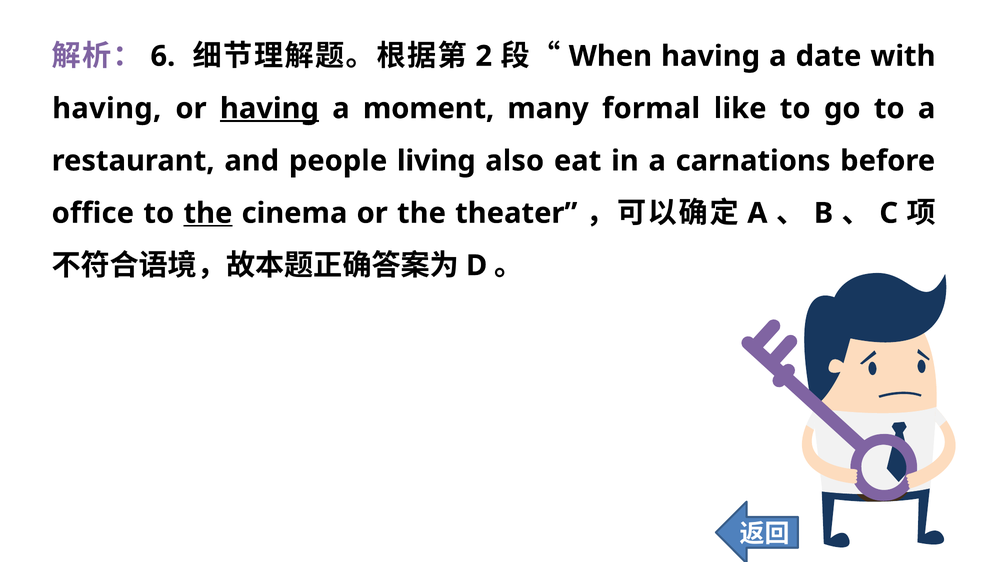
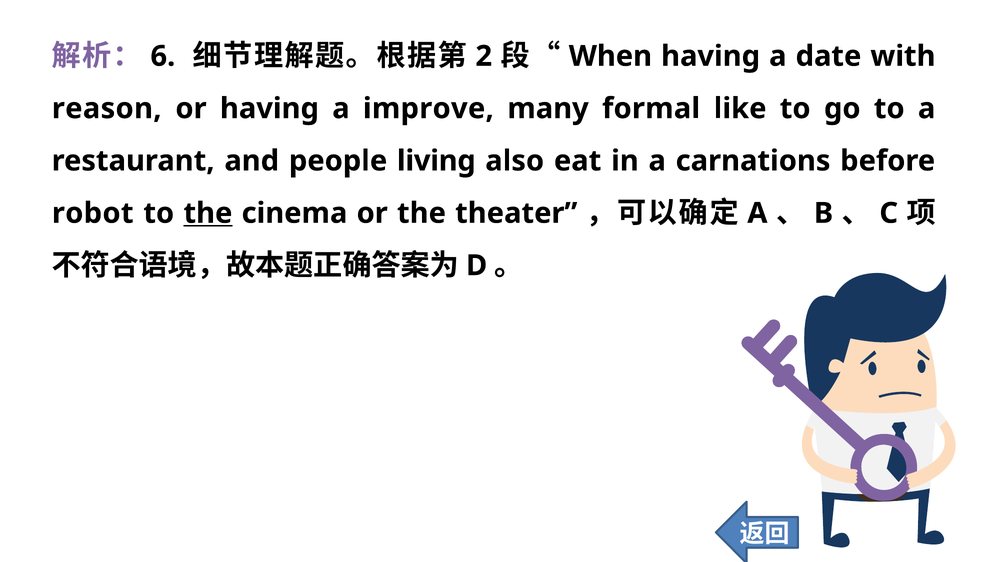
having at (107, 109): having -> reason
having at (269, 109) underline: present -> none
moment: moment -> improve
office: office -> robot
